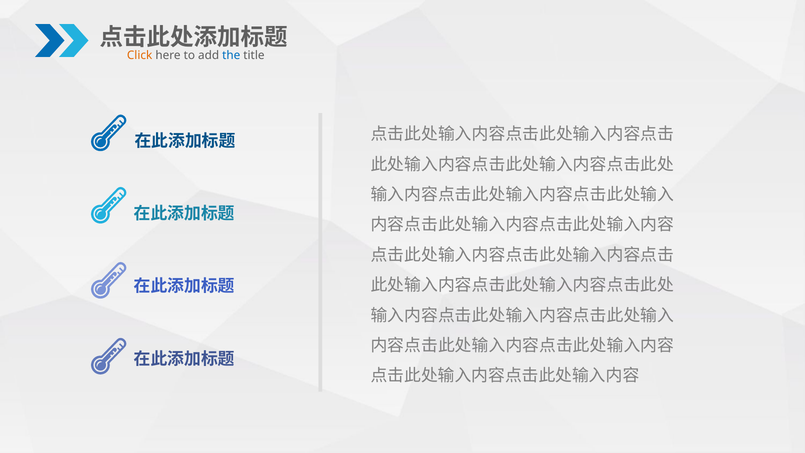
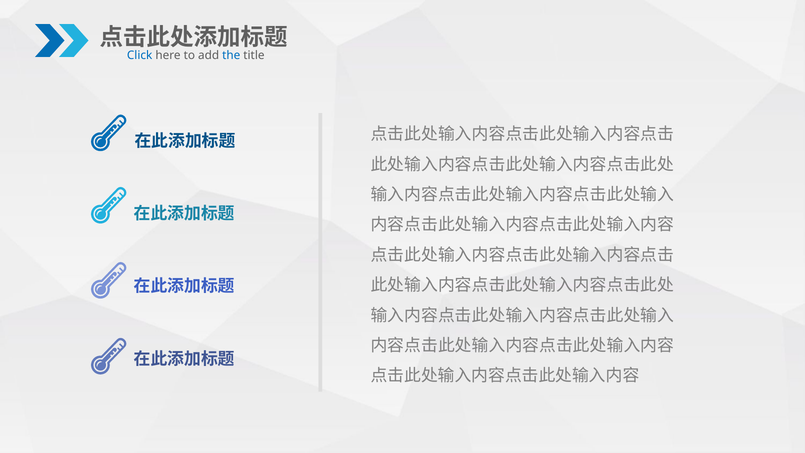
Click colour: orange -> blue
